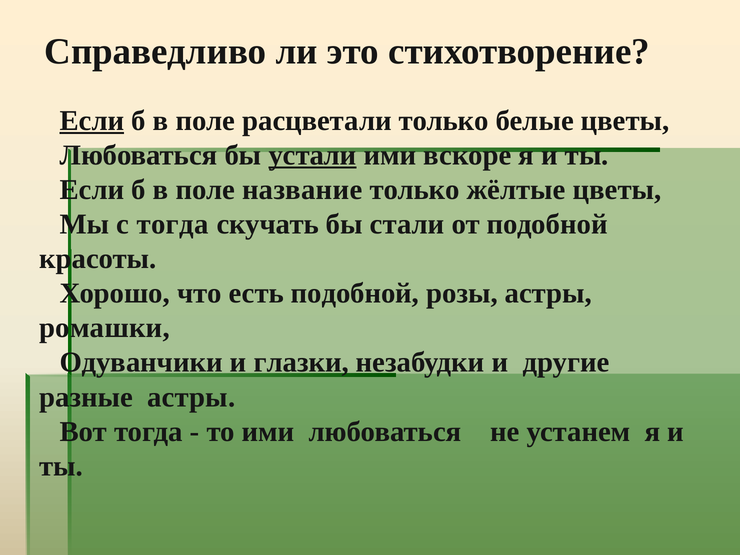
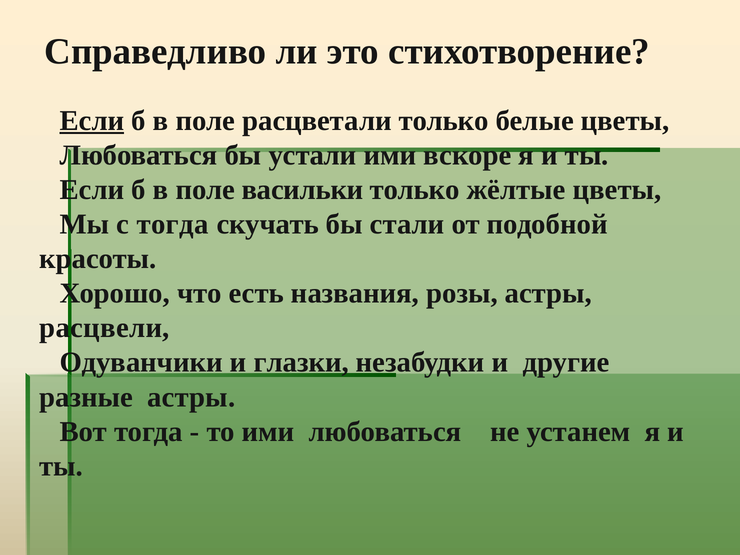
устали underline: present -> none
название: название -> васильки
есть подобной: подобной -> названия
ромашки: ромашки -> расцвели
